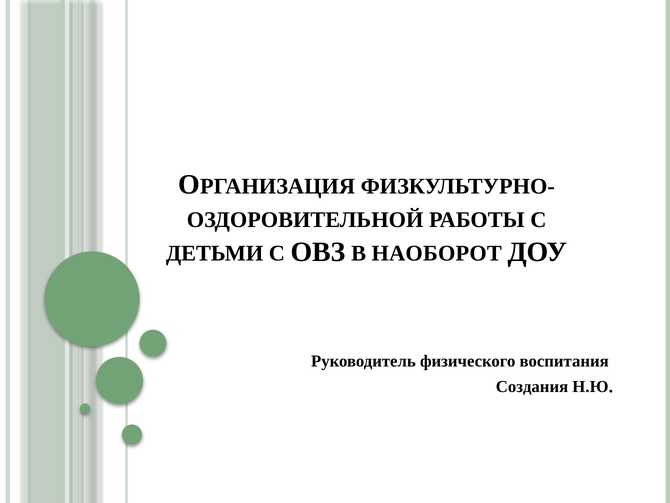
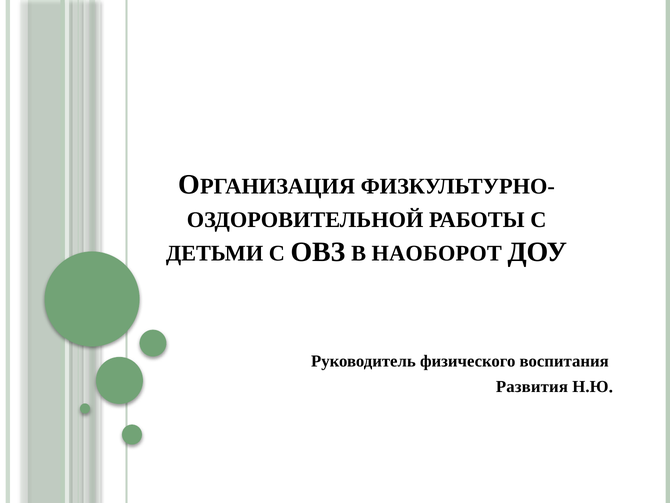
Создания: Создания -> Развития
